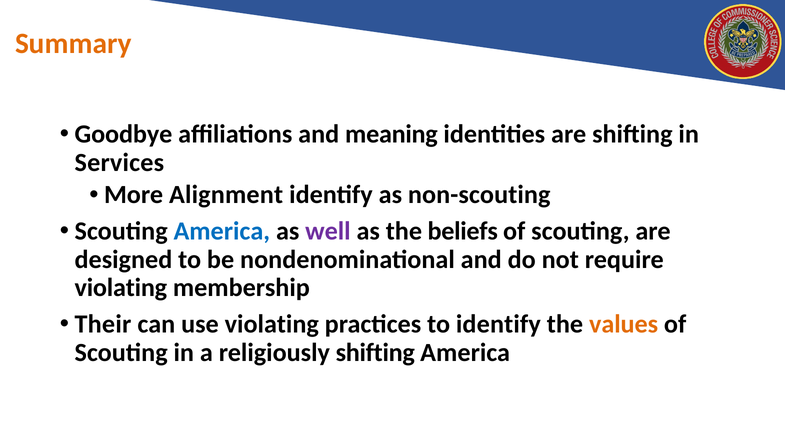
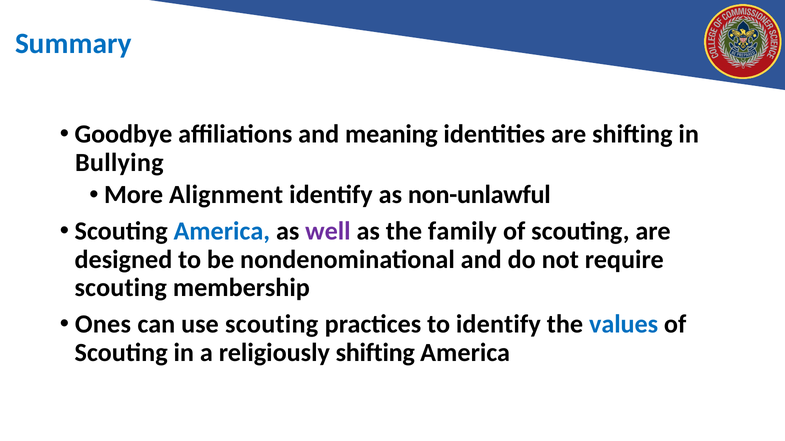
Summary colour: orange -> blue
Services: Services -> Bullying
non-scouting: non-scouting -> non-unlawful
beliefs: beliefs -> family
violating at (121, 288): violating -> scouting
Their: Their -> Ones
use violating: violating -> scouting
values colour: orange -> blue
